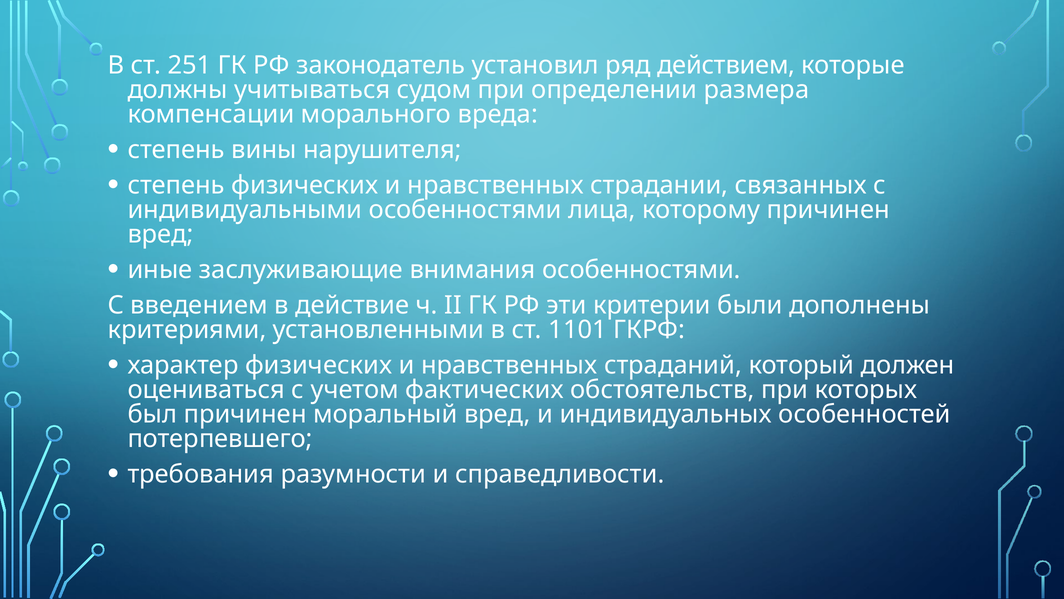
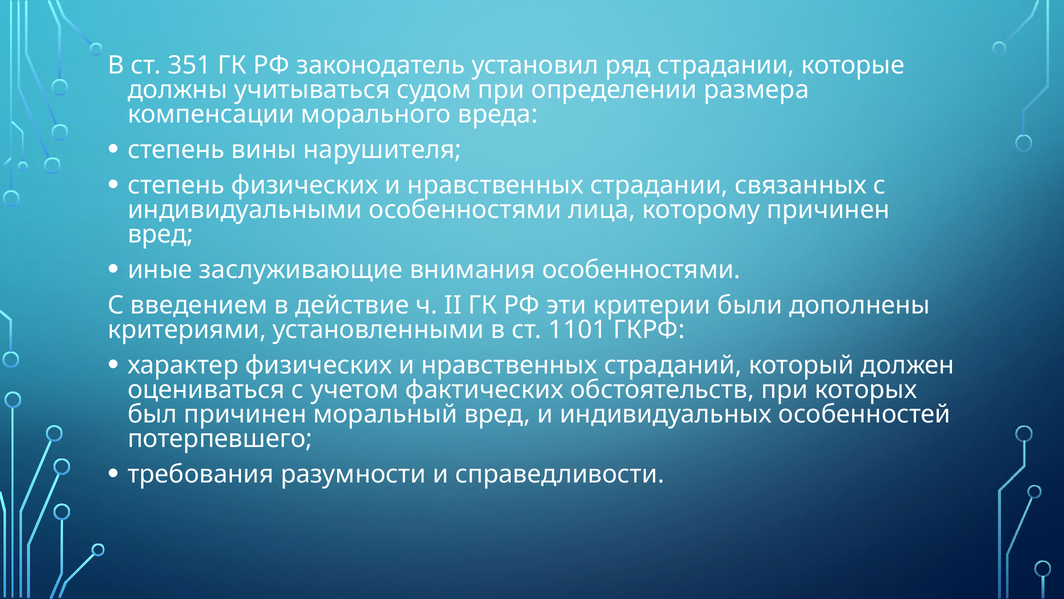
251: 251 -> 351
ряд действием: действием -> страдании
